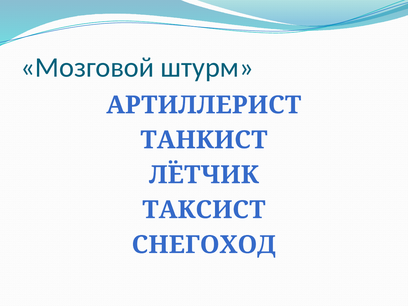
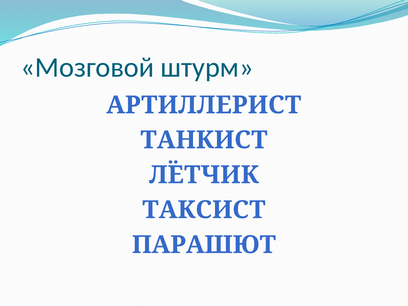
СНЕГОХОД: СНЕГОХОД -> ПАРАШЮТ
